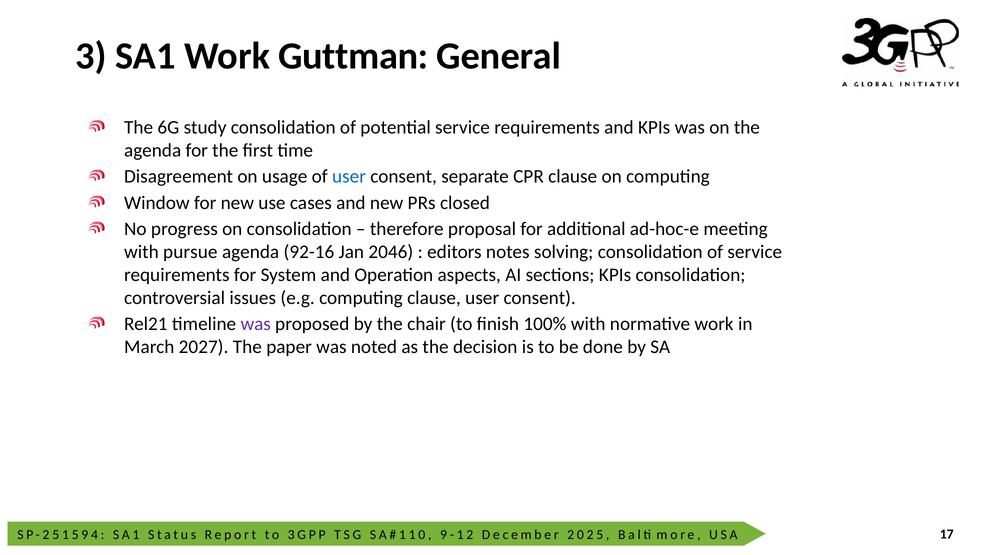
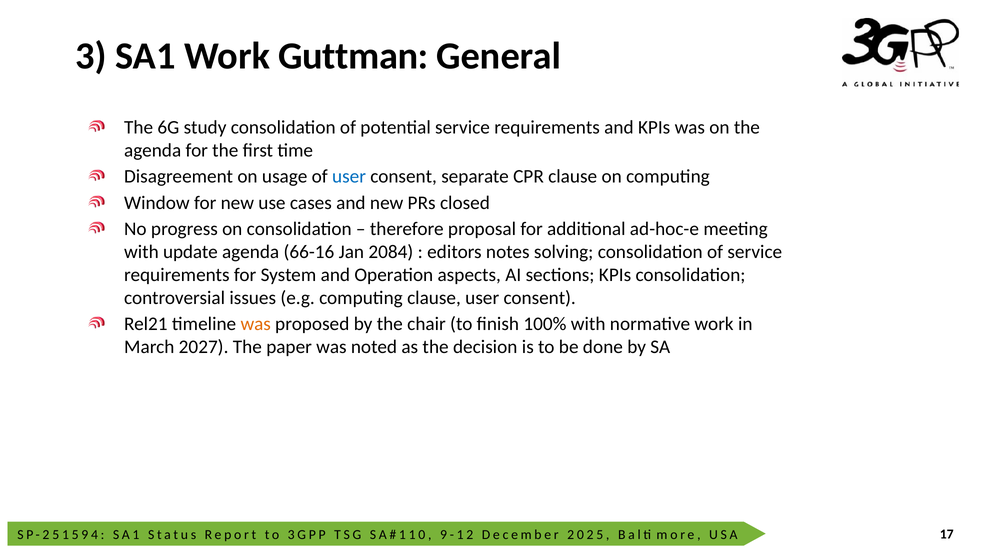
pursue: pursue -> update
92-16: 92-16 -> 66-16
2046: 2046 -> 2084
was at (256, 325) colour: purple -> orange
